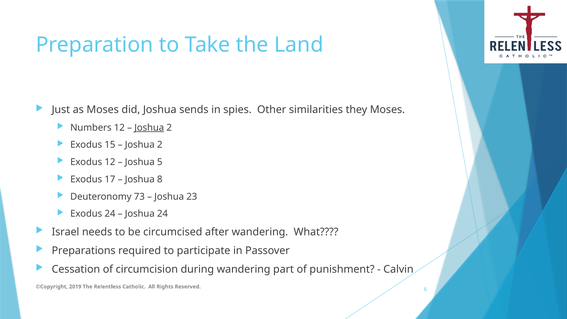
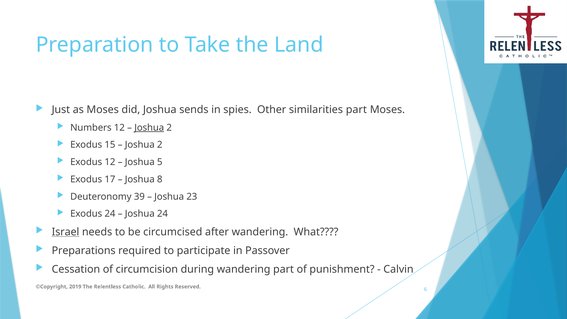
similarities they: they -> part
73: 73 -> 39
Israel underline: none -> present
